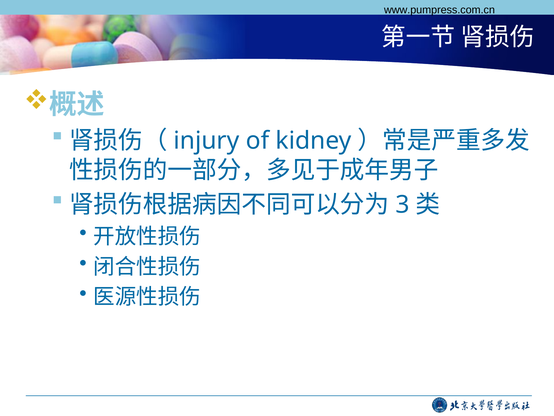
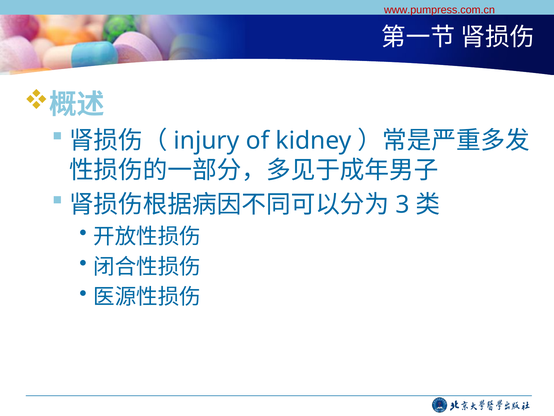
www.pumpress.com.cn colour: black -> red
